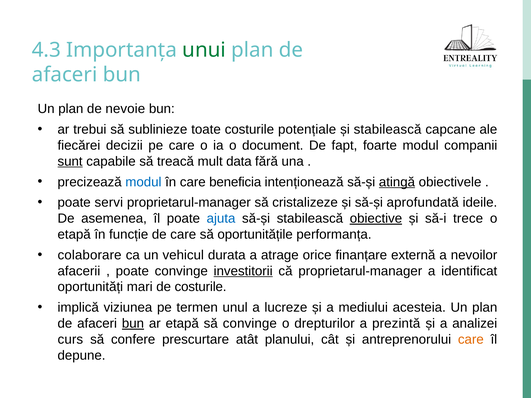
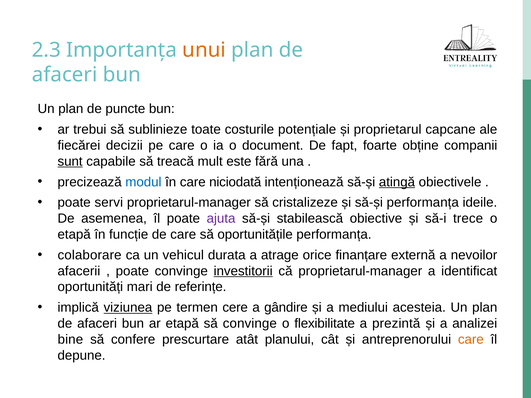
4.3: 4.3 -> 2.3
unui colour: green -> orange
nevoie: nevoie -> puncte
și stabilească: stabilească -> proprietarul
foarte modul: modul -> obține
data: data -> este
beneficia: beneficia -> niciodată
să-și aprofundată: aprofundată -> performanța
ajuta colour: blue -> purple
obiective underline: present -> none
de costurile: costurile -> referințe
viziunea underline: none -> present
unul: unul -> cere
lucreze: lucreze -> gândire
bun at (133, 324) underline: present -> none
drepturilor: drepturilor -> flexibilitate
curs: curs -> bine
